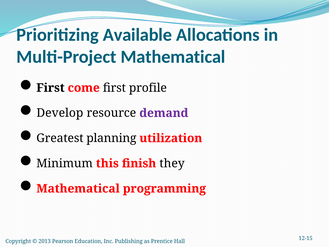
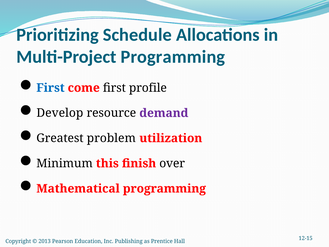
Available: Available -> Schedule
Multi-Project Mathematical: Mathematical -> Programming
First at (50, 88) colour: black -> blue
planning: planning -> problem
they: they -> over
